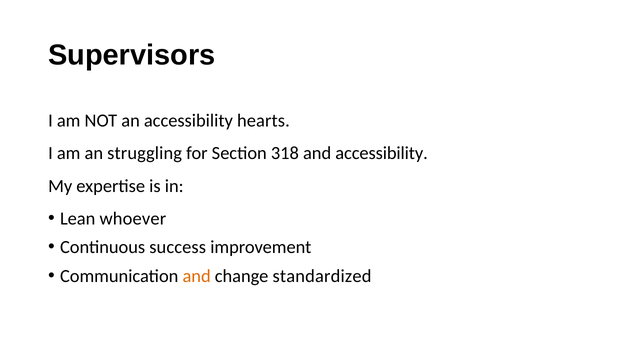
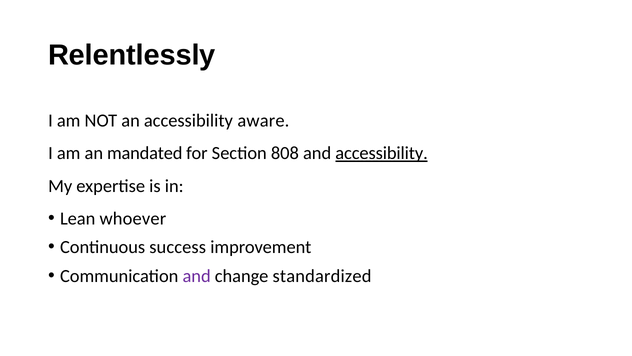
Supervisors: Supervisors -> Relentlessly
hearts: hearts -> aware
struggling: struggling -> mandated
318: 318 -> 808
accessibility at (382, 153) underline: none -> present
and at (197, 276) colour: orange -> purple
